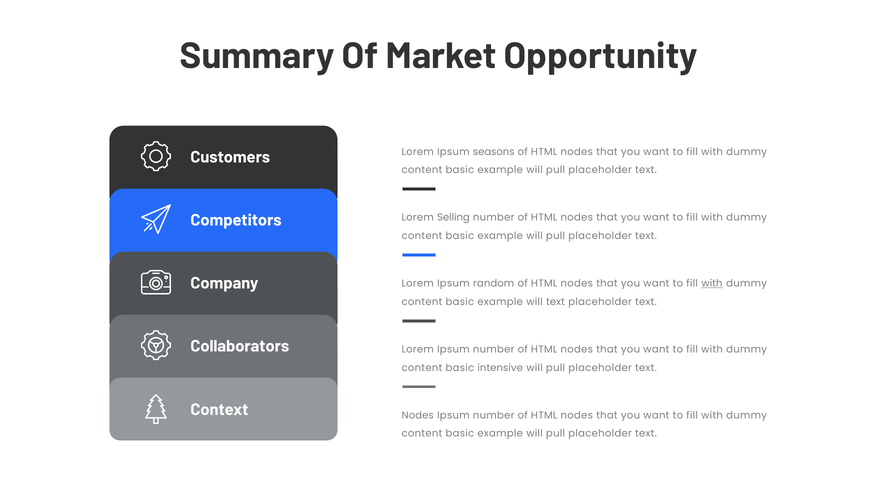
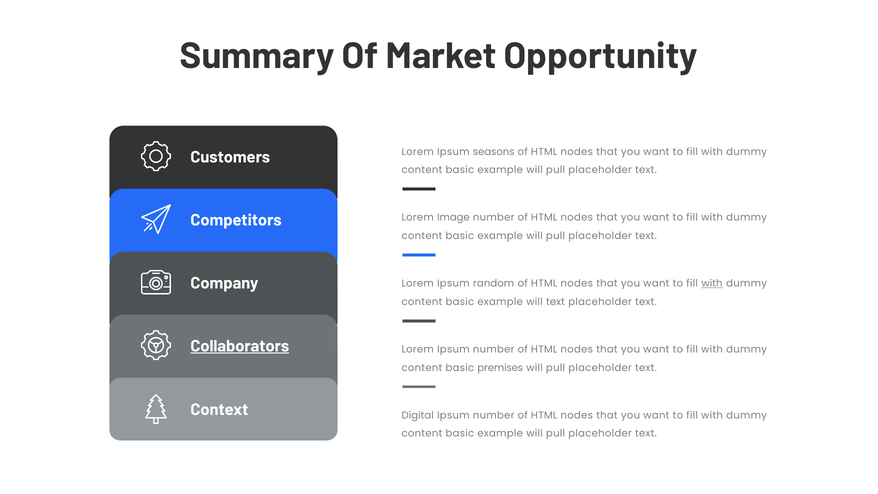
Selling: Selling -> Image
Collaborators underline: none -> present
intensive: intensive -> premises
Nodes at (418, 415): Nodes -> Digital
